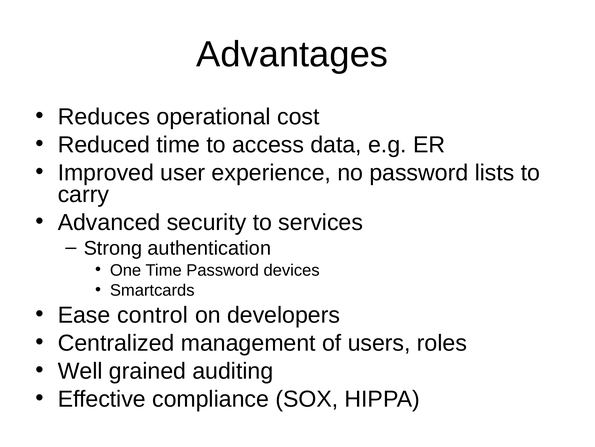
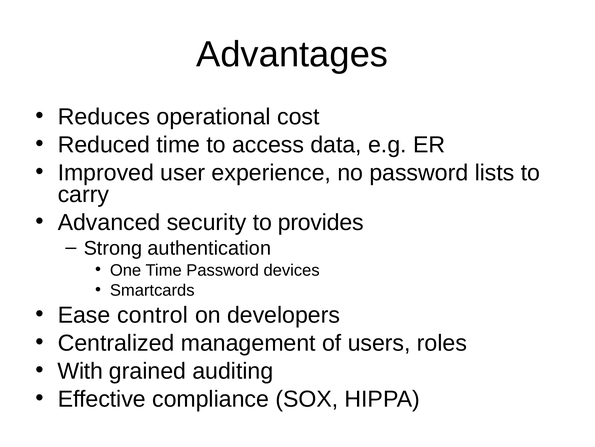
services: services -> provides
Well: Well -> With
